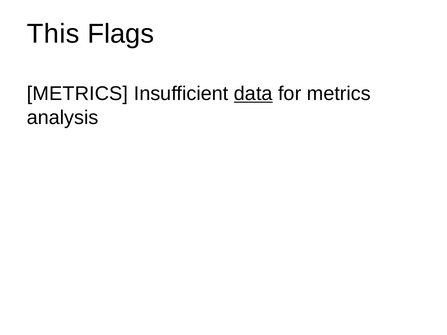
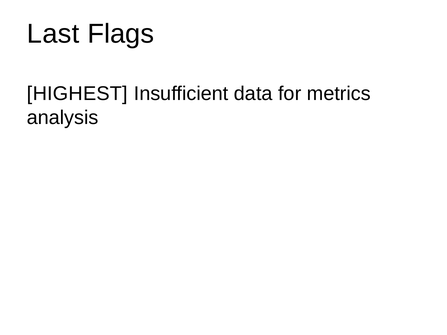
This: This -> Last
METRICS at (77, 94): METRICS -> HIGHEST
data underline: present -> none
